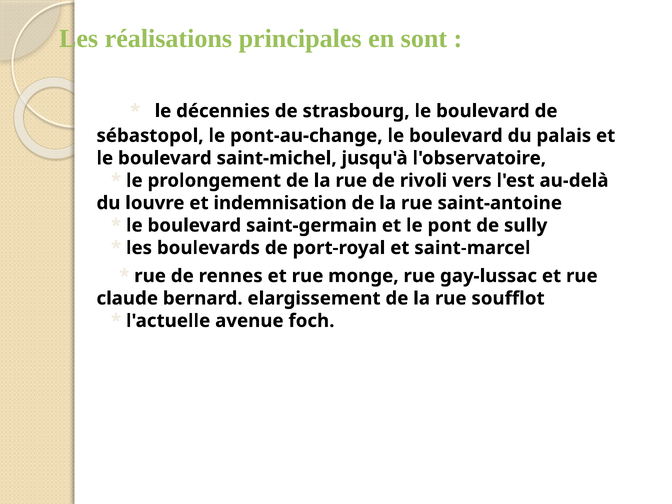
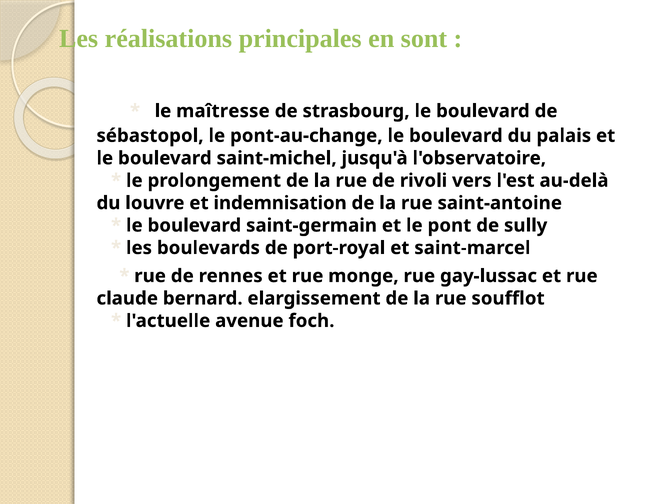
décennies: décennies -> maîtresse
